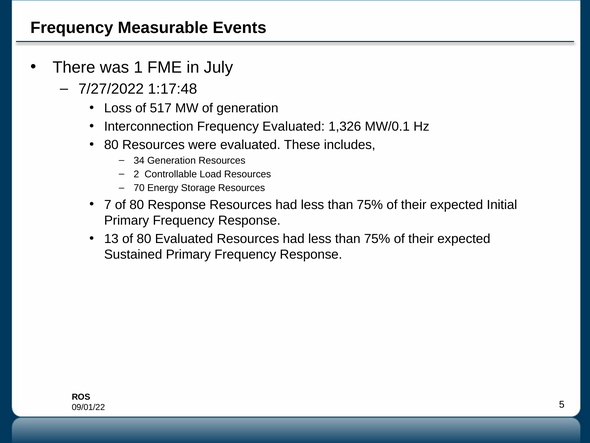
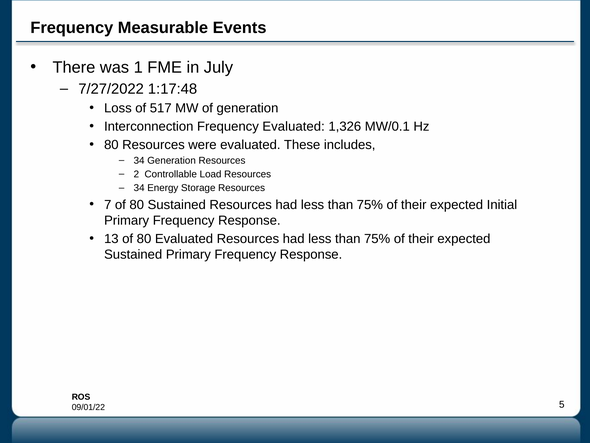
70 at (139, 188): 70 -> 34
80 Response: Response -> Sustained
